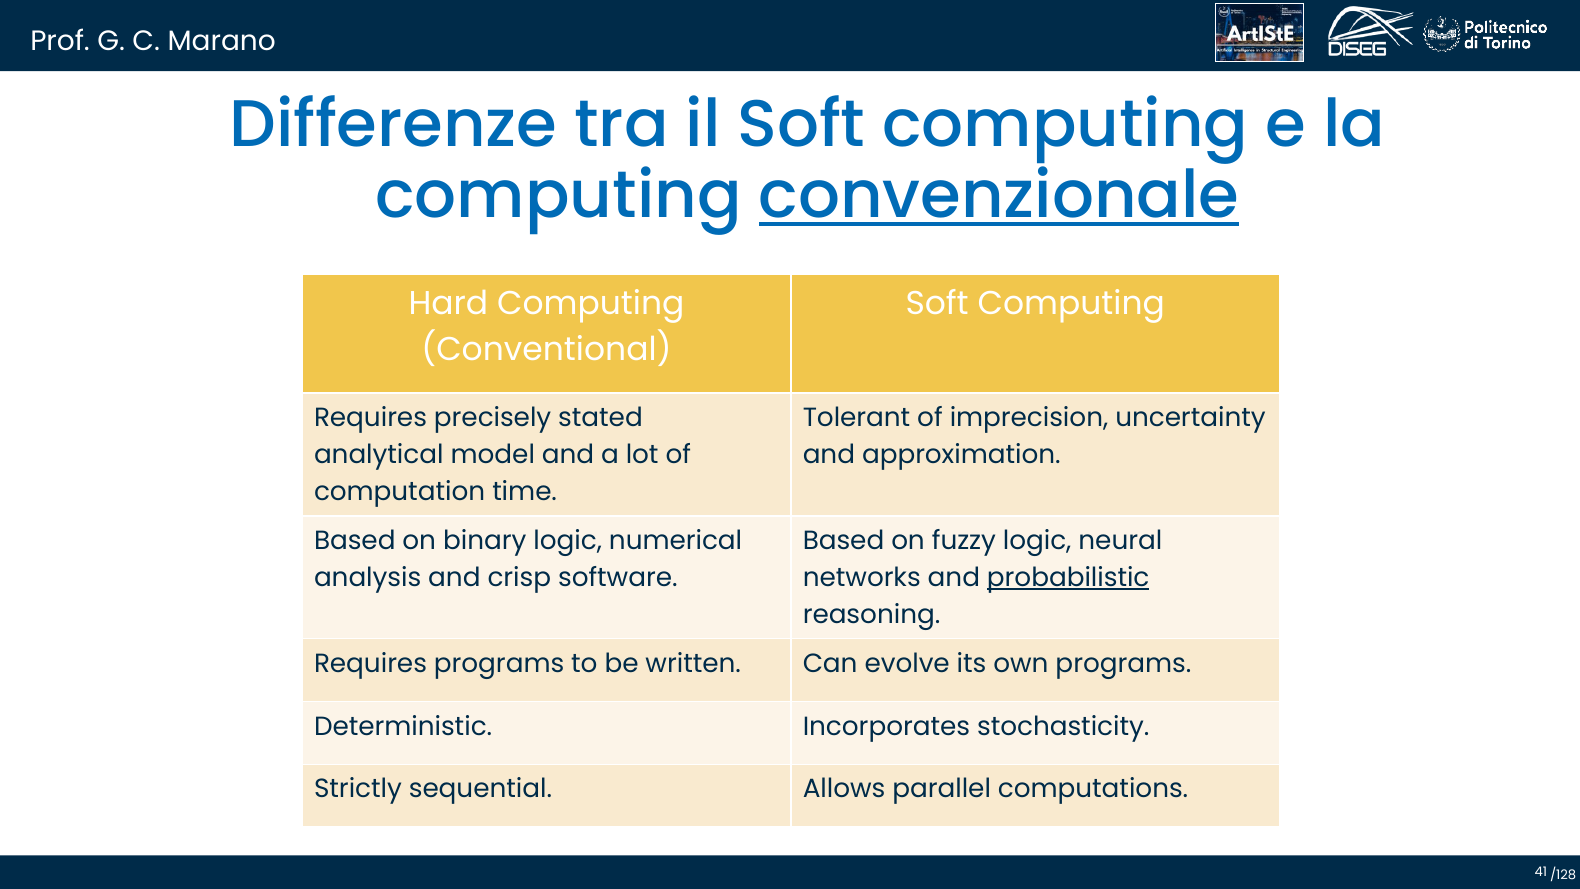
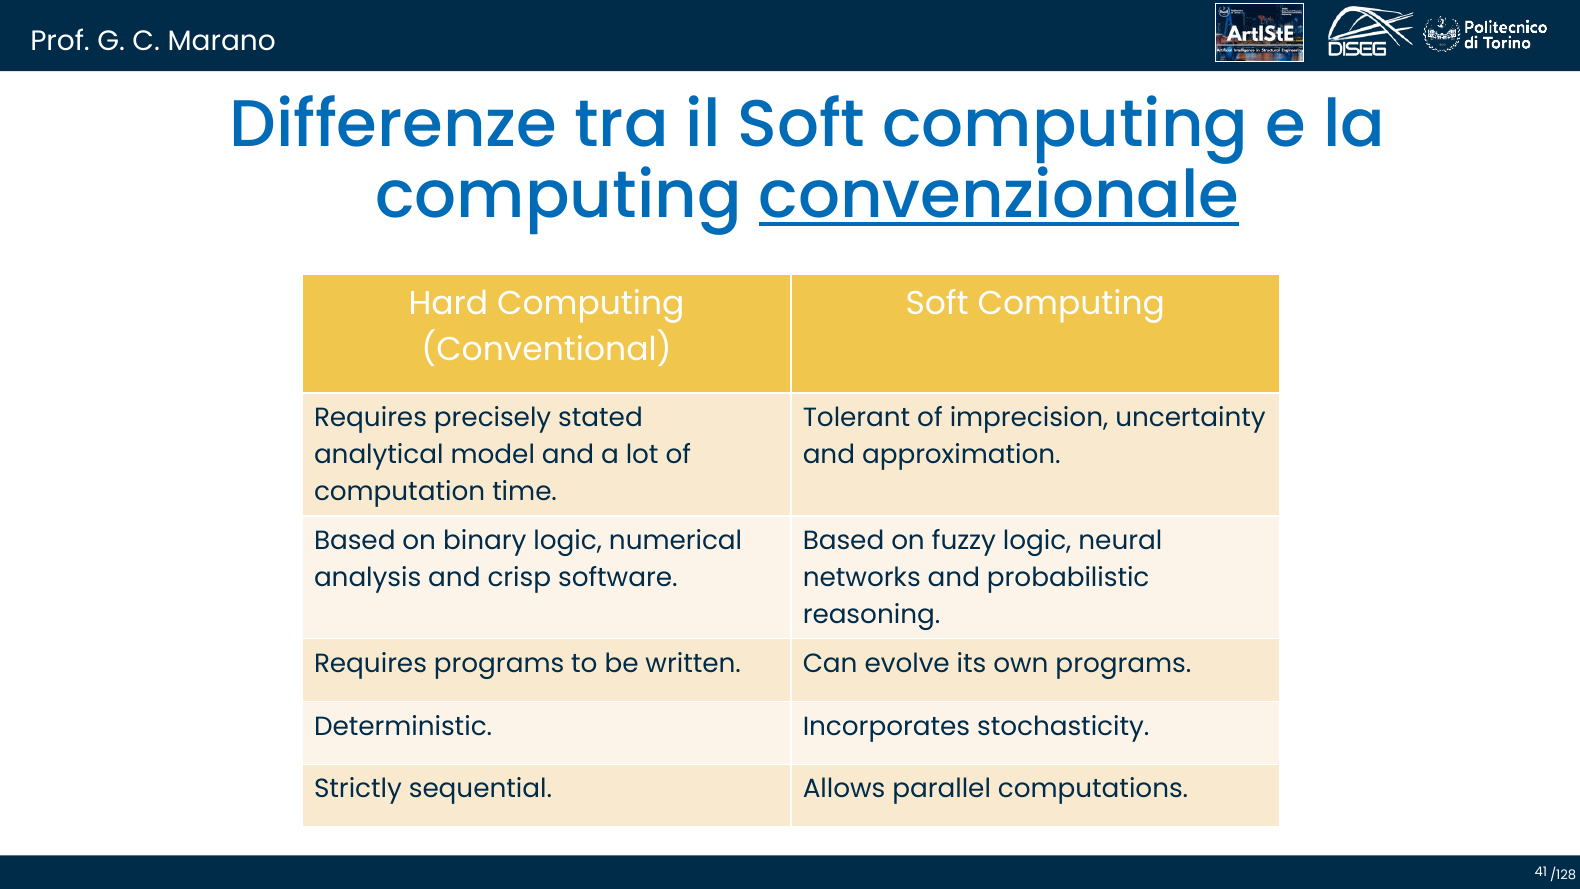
probabilistic underline: present -> none
